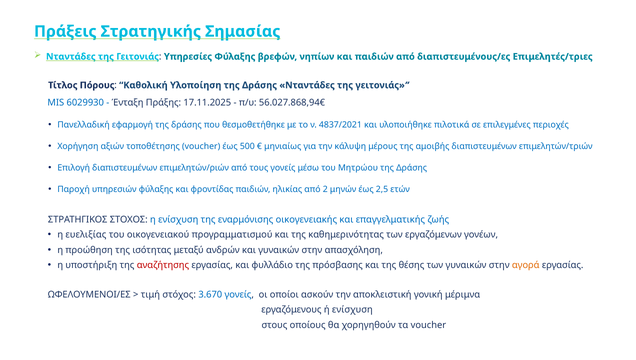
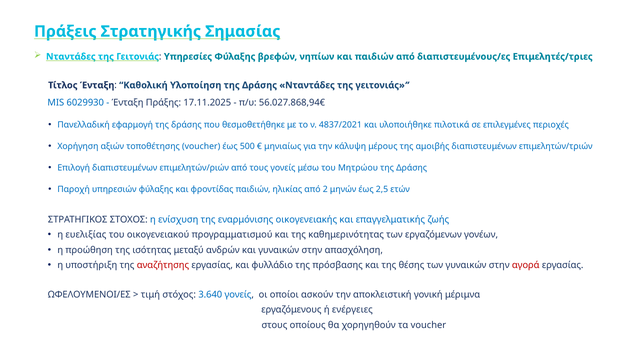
Τίτλος Πόρους: Πόρους -> Ένταξη
αγορά colour: orange -> red
3.670: 3.670 -> 3.640
ή ενίσχυση: ενίσχυση -> ενέργειες
